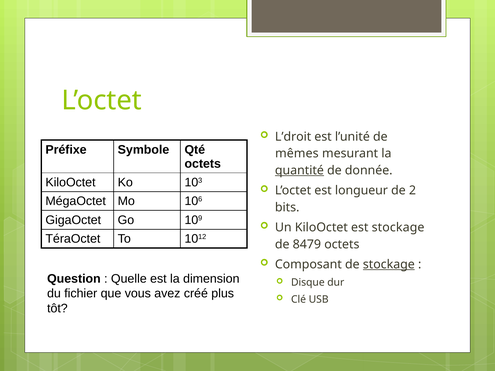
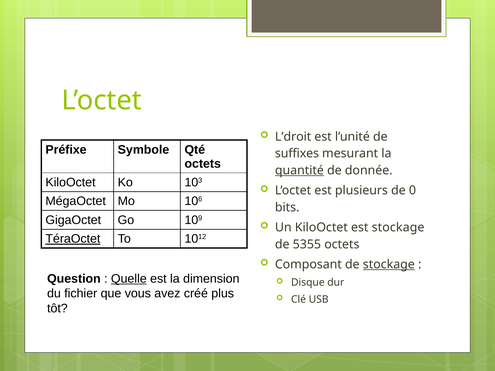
mêmes: mêmes -> suffixes
longueur: longueur -> plusieurs
2: 2 -> 0
TéraOctet underline: none -> present
8479: 8479 -> 5355
Quelle underline: none -> present
